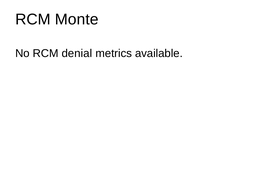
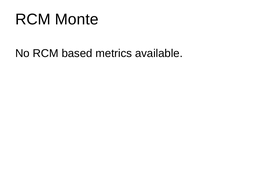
denial: denial -> based
